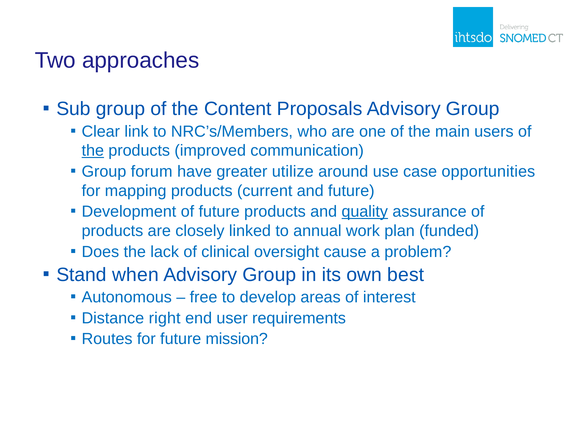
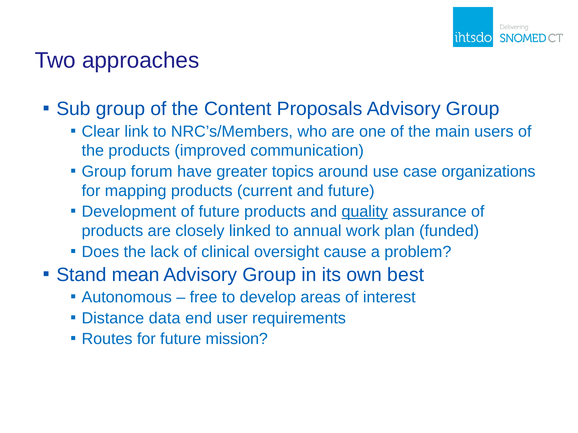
the at (93, 151) underline: present -> none
utilize: utilize -> topics
opportunities: opportunities -> organizations
when: when -> mean
right: right -> data
